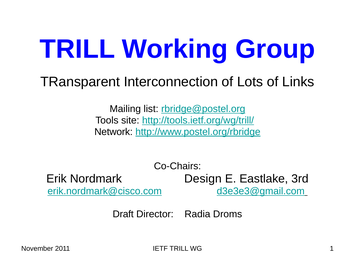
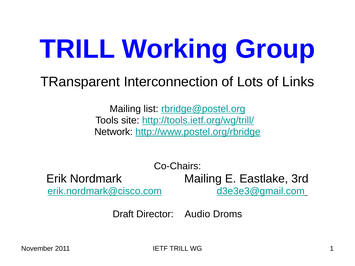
Nordmark Design: Design -> Mailing
Radia: Radia -> Audio
